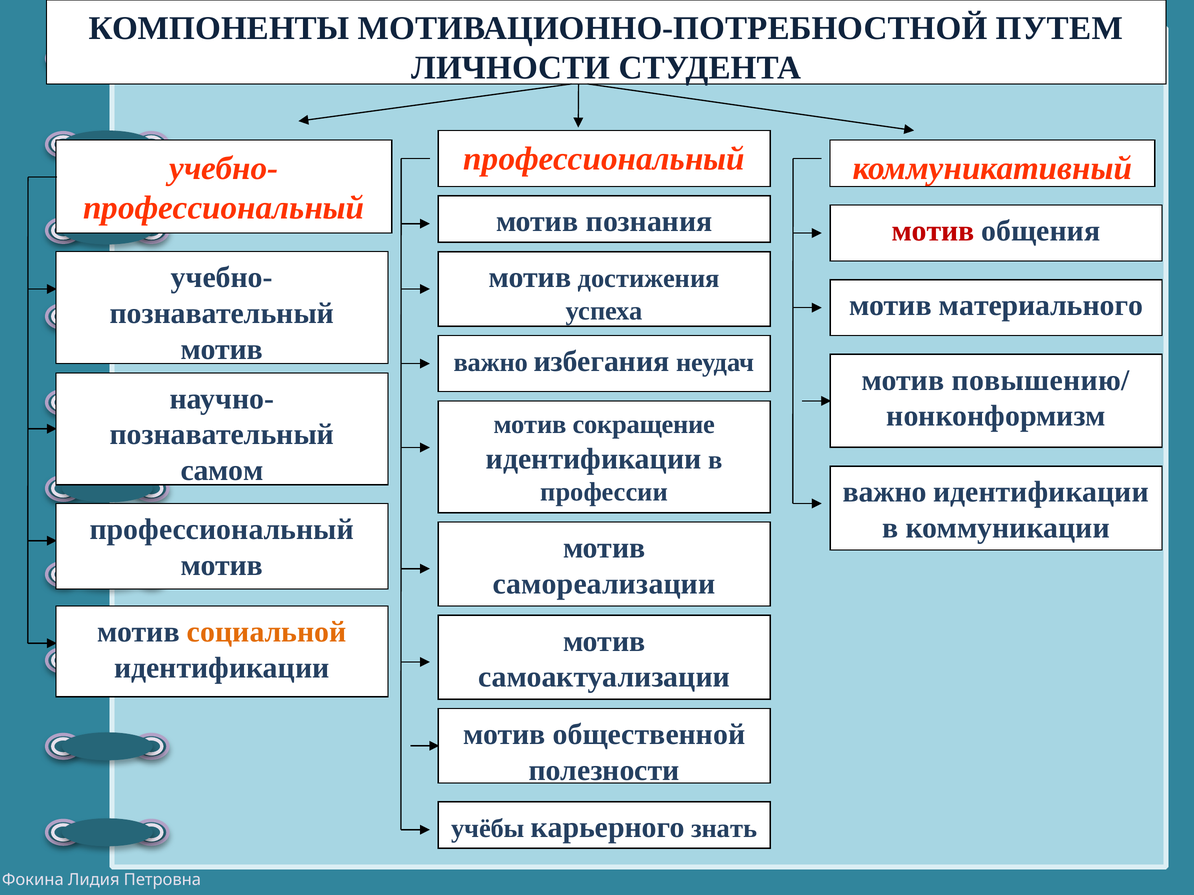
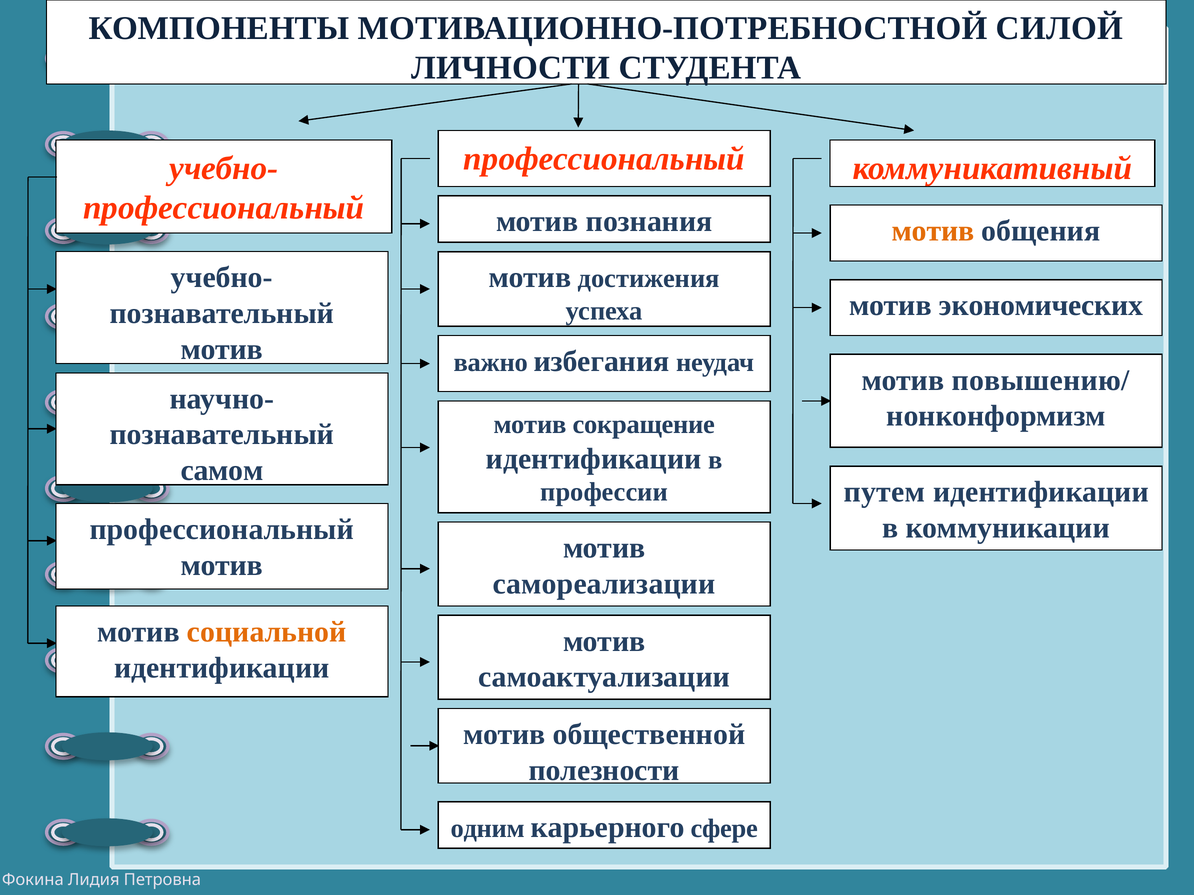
ПУТЕМ: ПУТЕМ -> СИЛОЙ
мотив at (933, 231) colour: red -> orange
материального: материального -> экономических
важно at (885, 492): важно -> путем
учёбы: учёбы -> одним
знать: знать -> сфере
